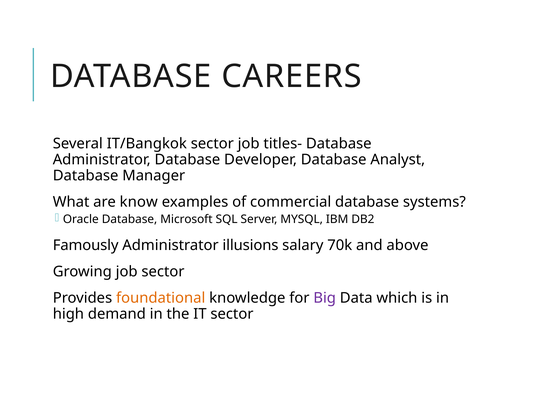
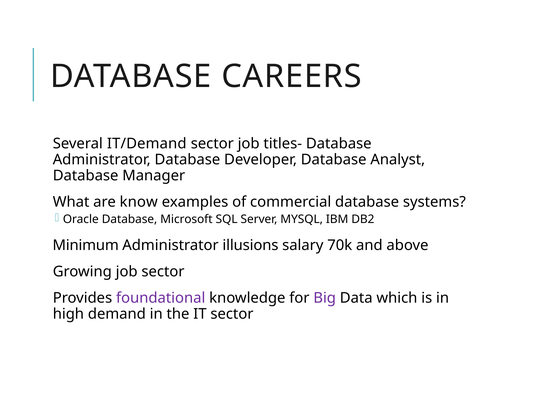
IT/Bangkok: IT/Bangkok -> IT/Demand
Famously: Famously -> Minimum
foundational colour: orange -> purple
